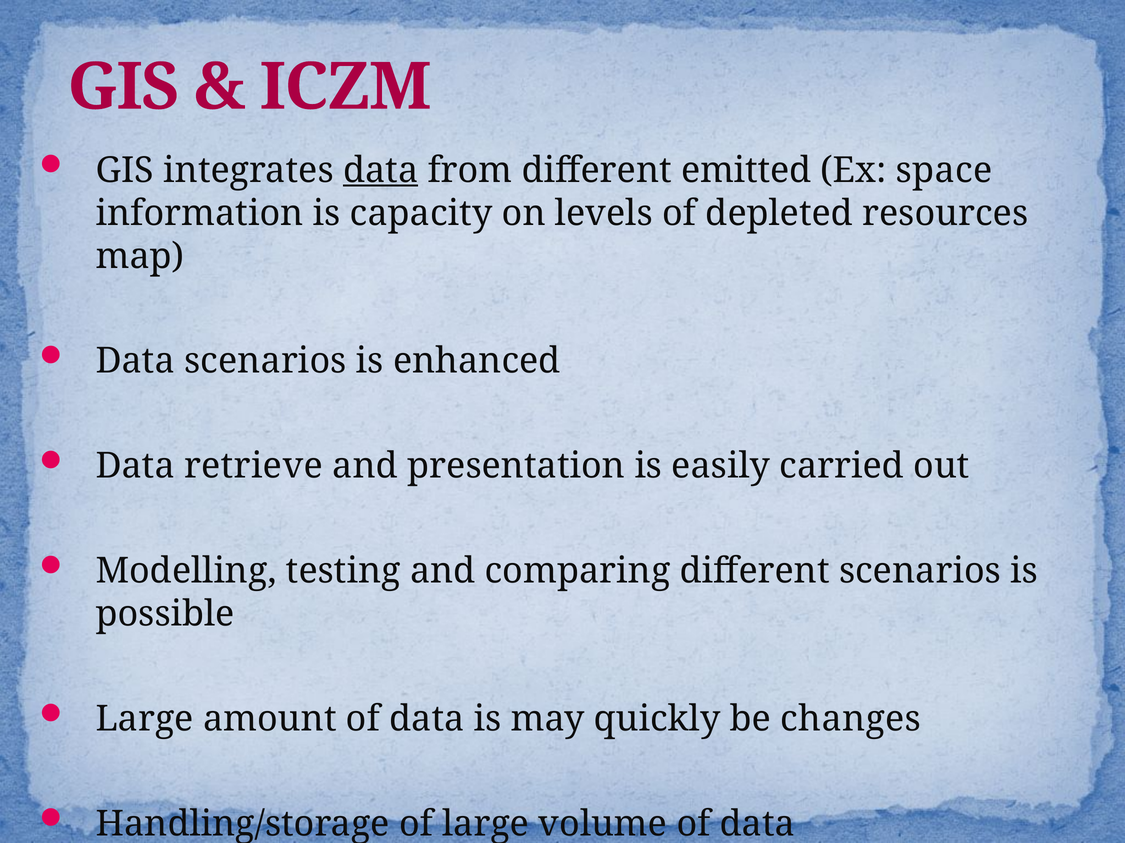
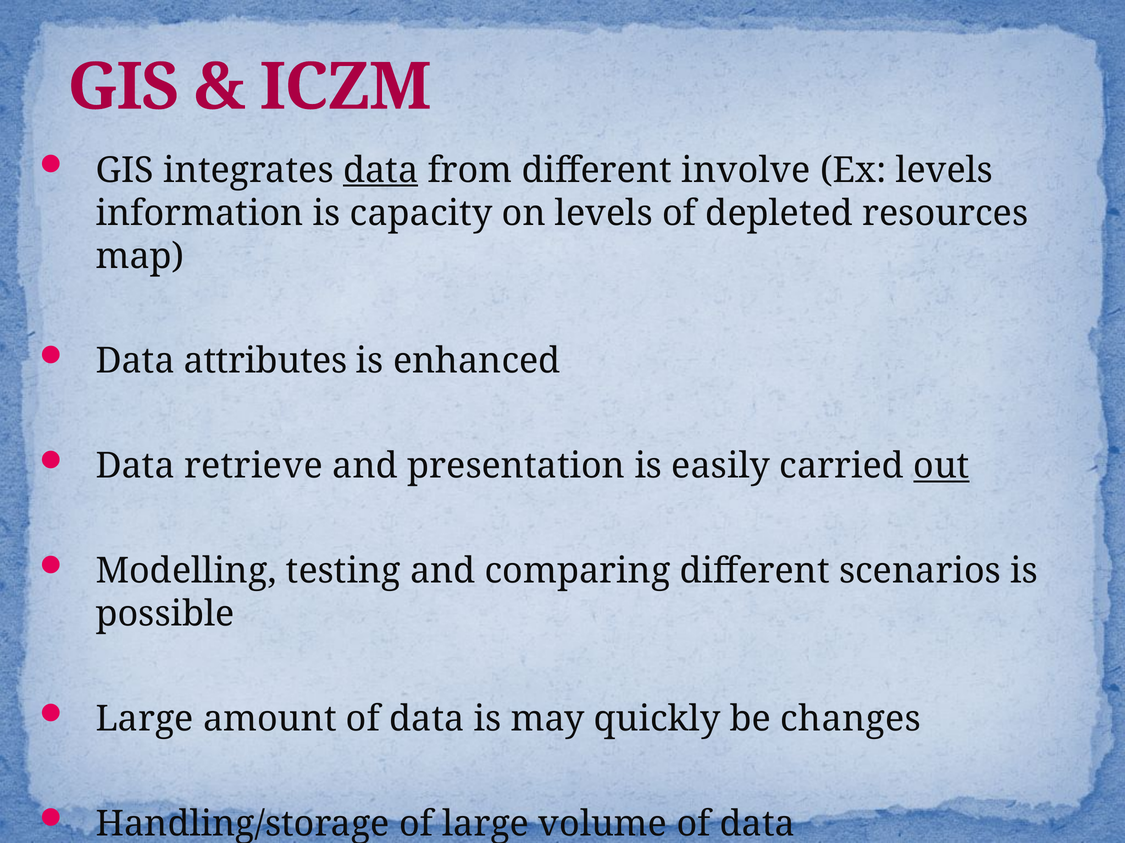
emitted: emitted -> involve
Ex space: space -> levels
Data scenarios: scenarios -> attributes
out underline: none -> present
